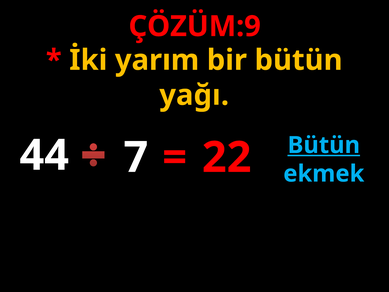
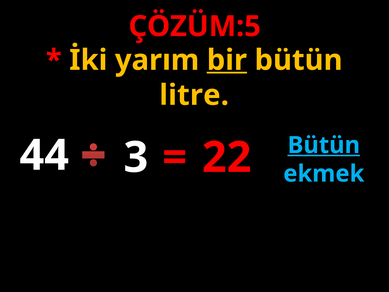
ÇÖZÜM:9: ÇÖZÜM:9 -> ÇÖZÜM:5
bir underline: none -> present
yağı: yağı -> litre
7: 7 -> 3
